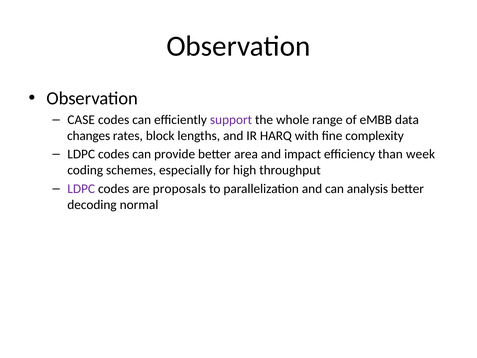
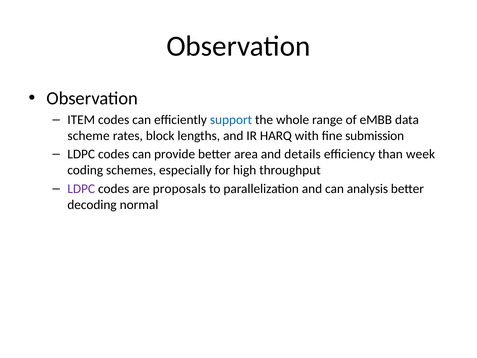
CASE: CASE -> ITEM
support colour: purple -> blue
changes: changes -> scheme
complexity: complexity -> submission
impact: impact -> details
